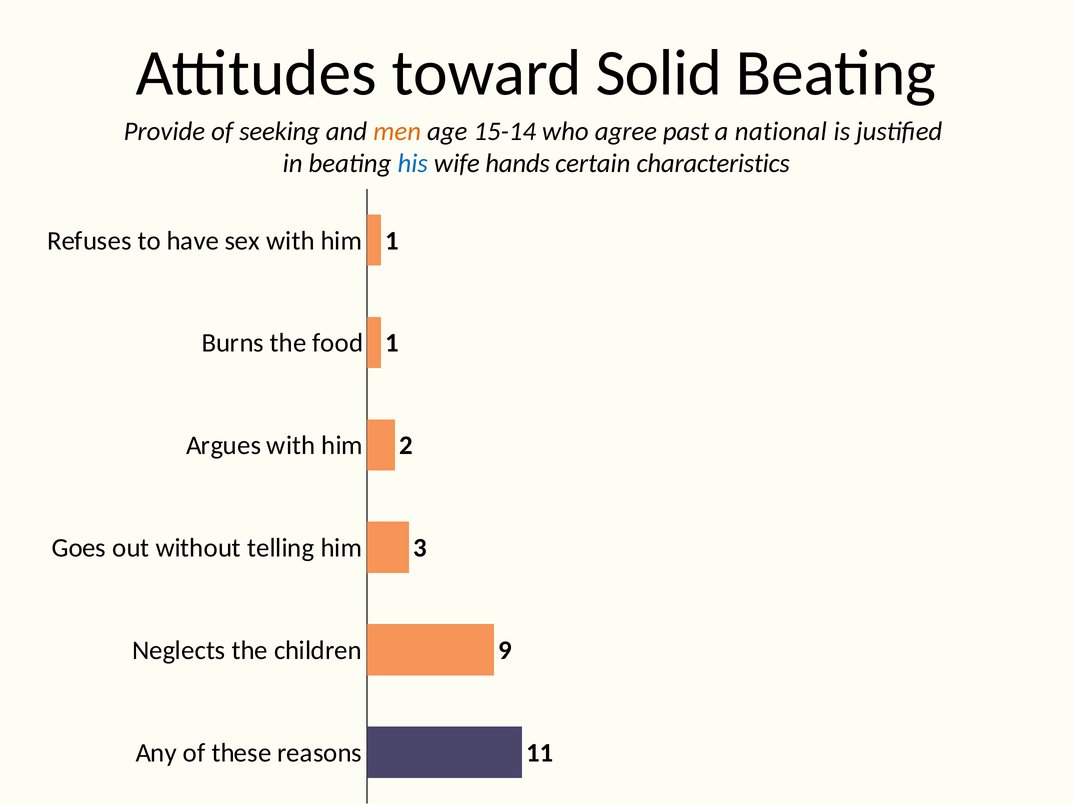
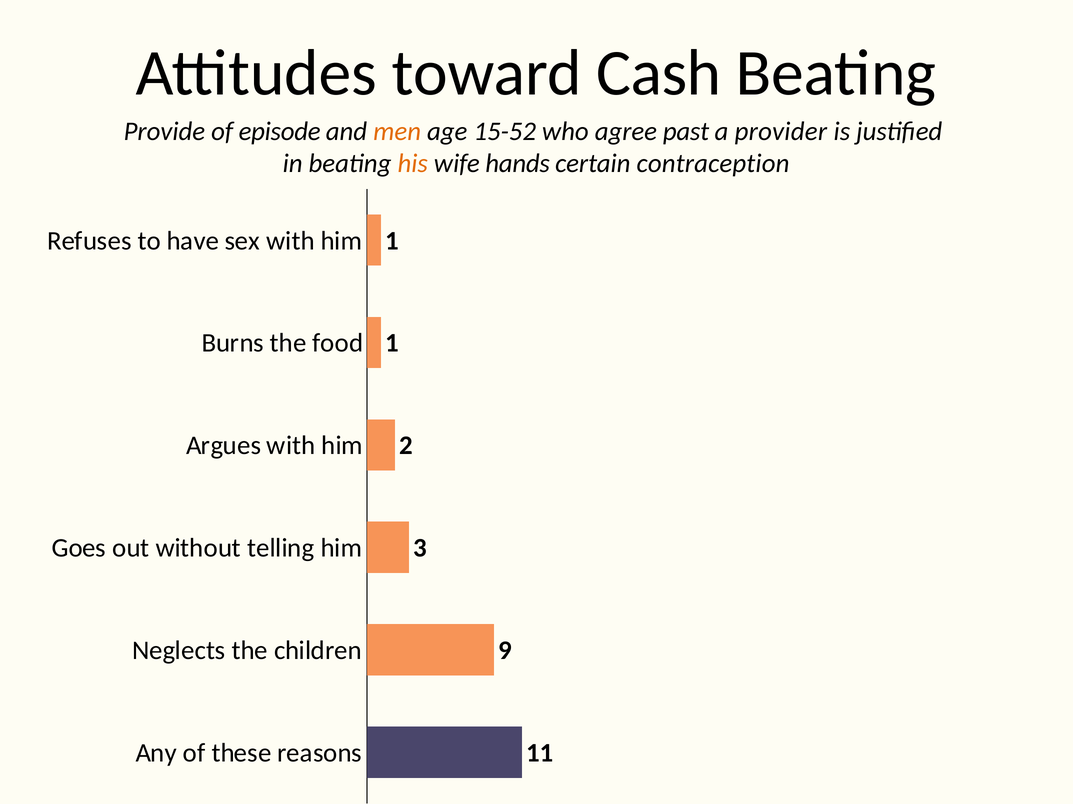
Solid: Solid -> Cash
seeking: seeking -> episode
15-14: 15-14 -> 15-52
national: national -> provider
his colour: blue -> orange
characteristics: characteristics -> contraception
